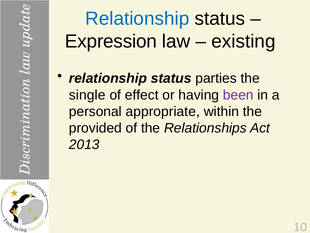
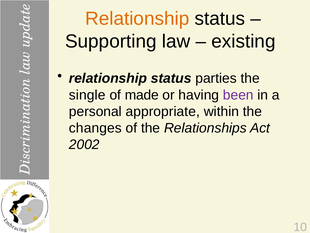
Relationship at (137, 19) colour: blue -> orange
Expression: Expression -> Supporting
effect: effect -> made
provided: provided -> changes
2013: 2013 -> 2002
